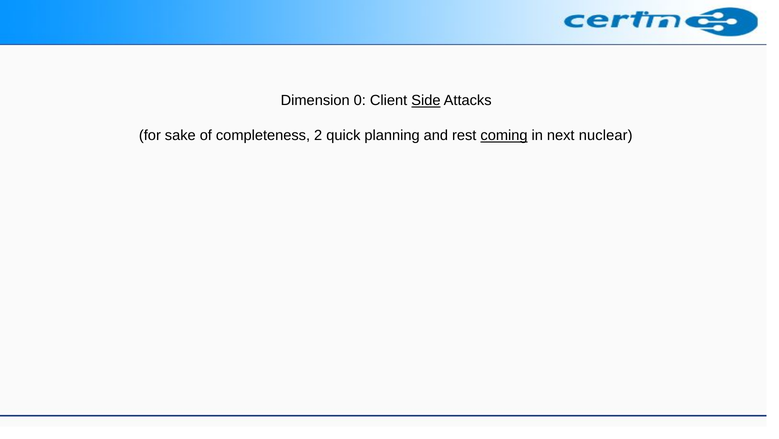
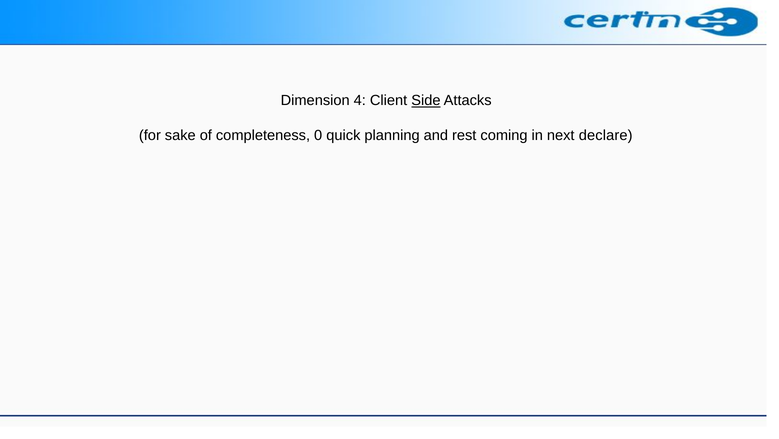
0: 0 -> 4
2: 2 -> 0
coming underline: present -> none
nuclear: nuclear -> declare
